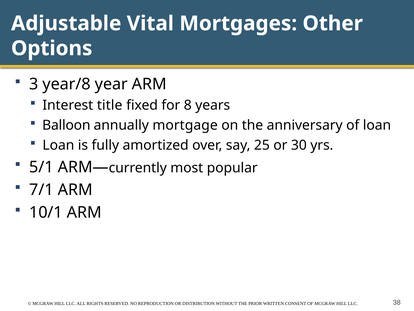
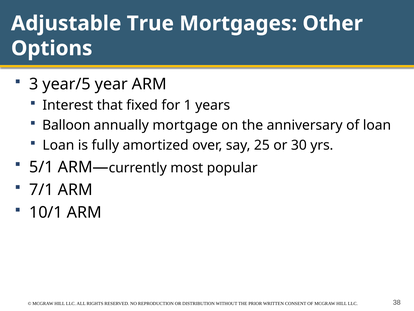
Vital: Vital -> True
year/8: year/8 -> year/5
title: title -> that
8: 8 -> 1
